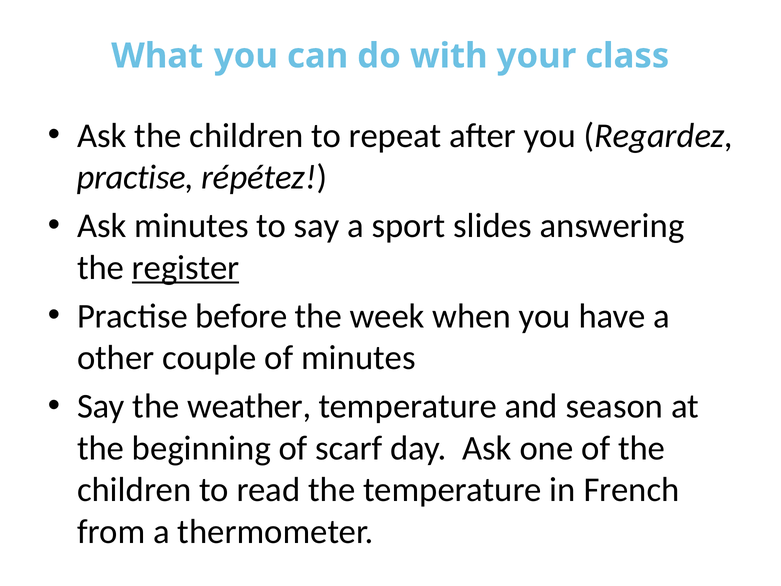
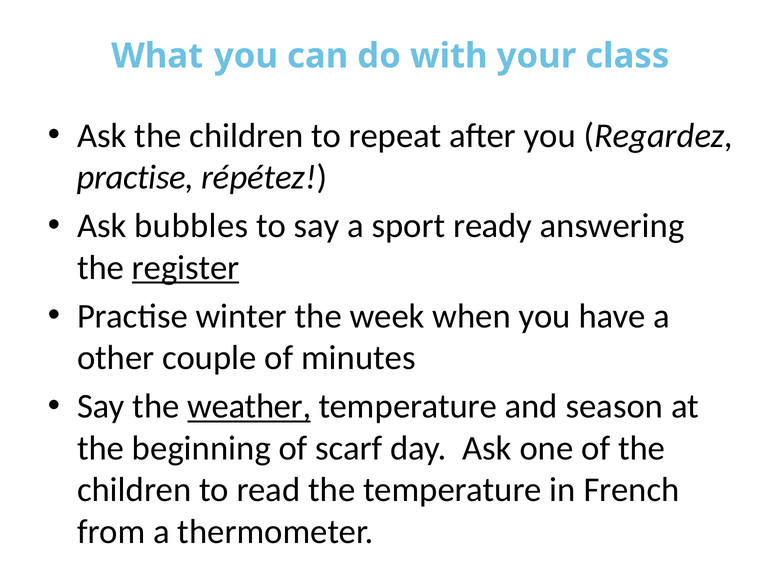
Ask minutes: minutes -> bubbles
slides: slides -> ready
before: before -> winter
weather underline: none -> present
